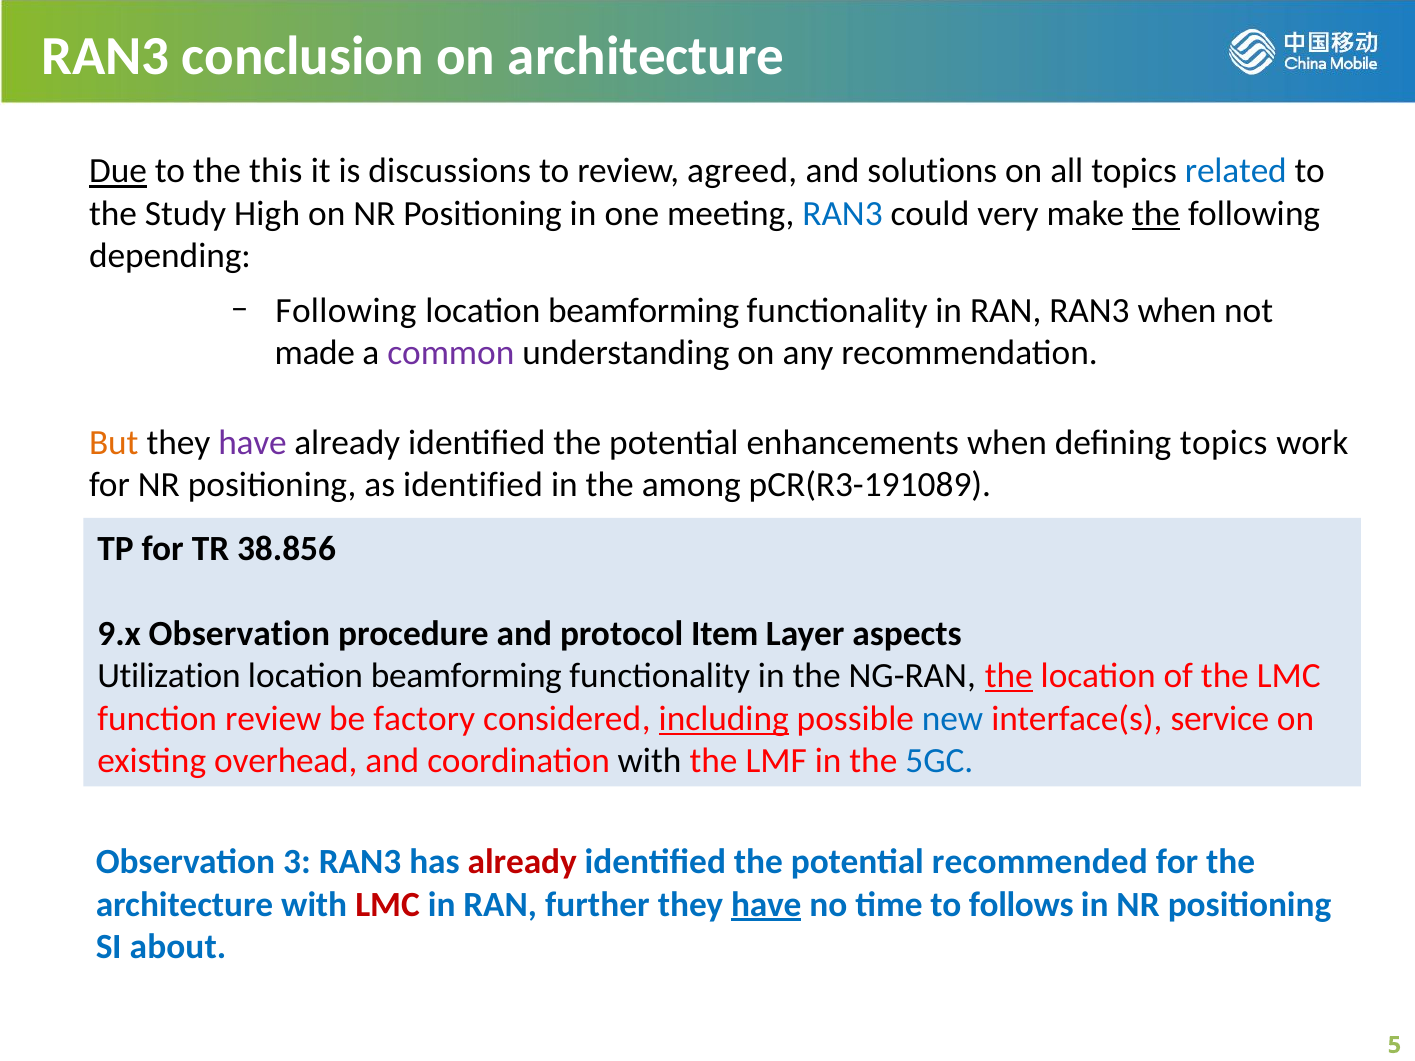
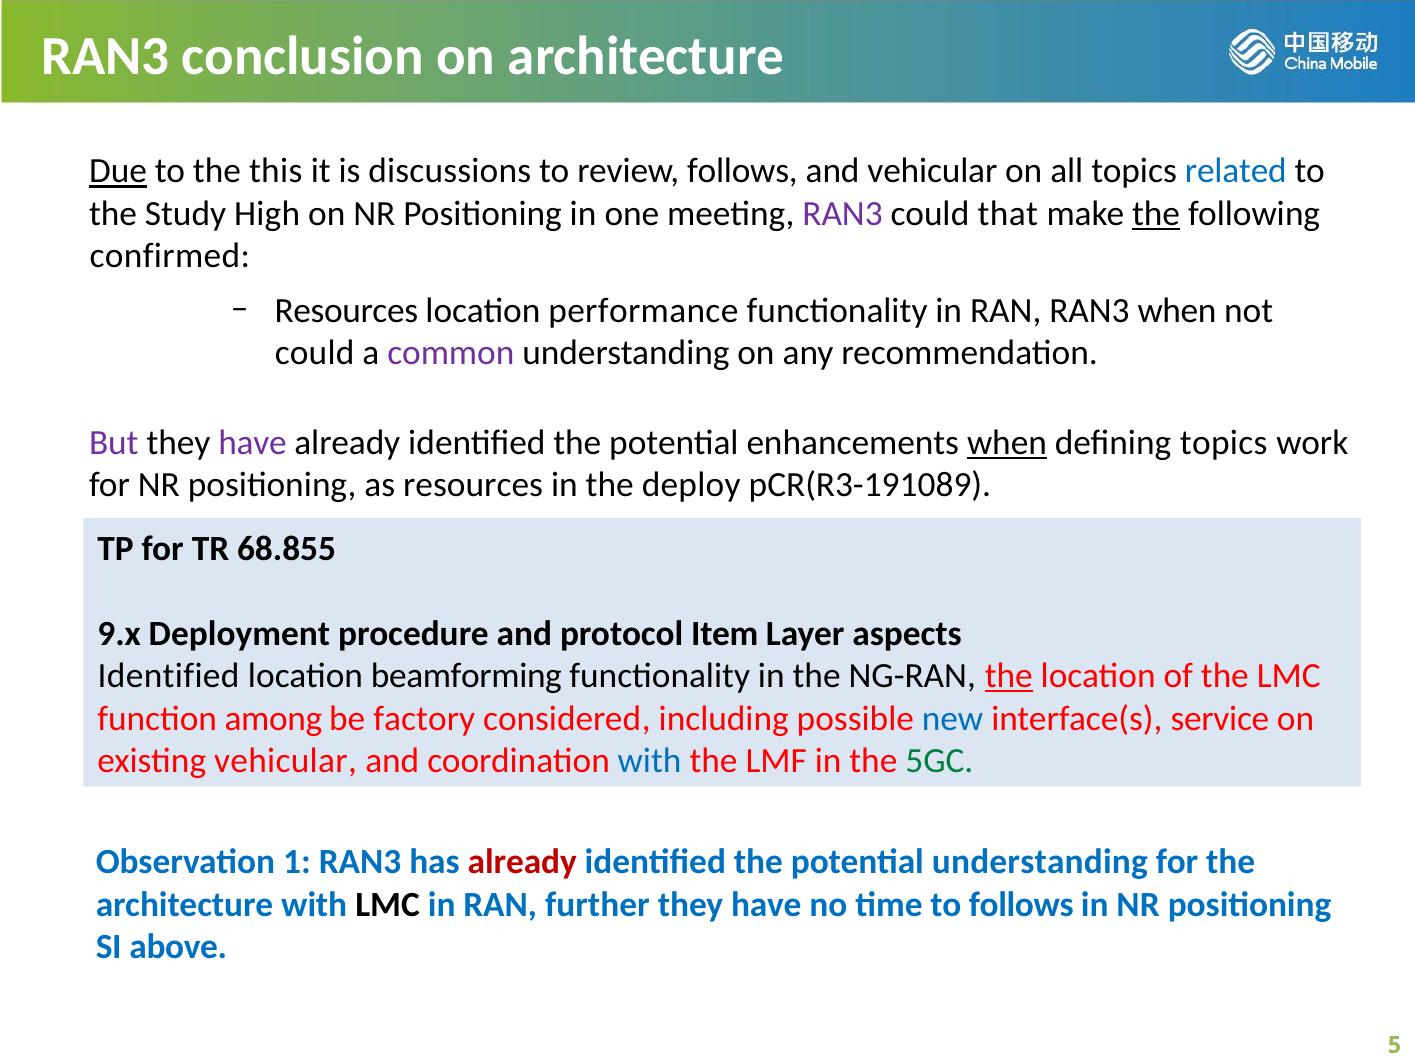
review agreed: agreed -> follows
and solutions: solutions -> vehicular
RAN3 at (843, 214) colour: blue -> purple
very: very -> that
depending: depending -> confirmed
Following at (346, 310): Following -> Resources
beamforming at (644, 310): beamforming -> performance
made at (315, 353): made -> could
But colour: orange -> purple
when at (1007, 443) underline: none -> present
as identified: identified -> resources
among: among -> deploy
38.856: 38.856 -> 68.855
9.x Observation: Observation -> Deployment
Utilization at (169, 676): Utilization -> Identified
function review: review -> among
including underline: present -> none
existing overhead: overhead -> vehicular
with at (650, 761) colour: black -> blue
5GC colour: blue -> green
3: 3 -> 1
potential recommended: recommended -> understanding
LMC at (388, 905) colour: red -> black
have at (766, 905) underline: present -> none
about: about -> above
